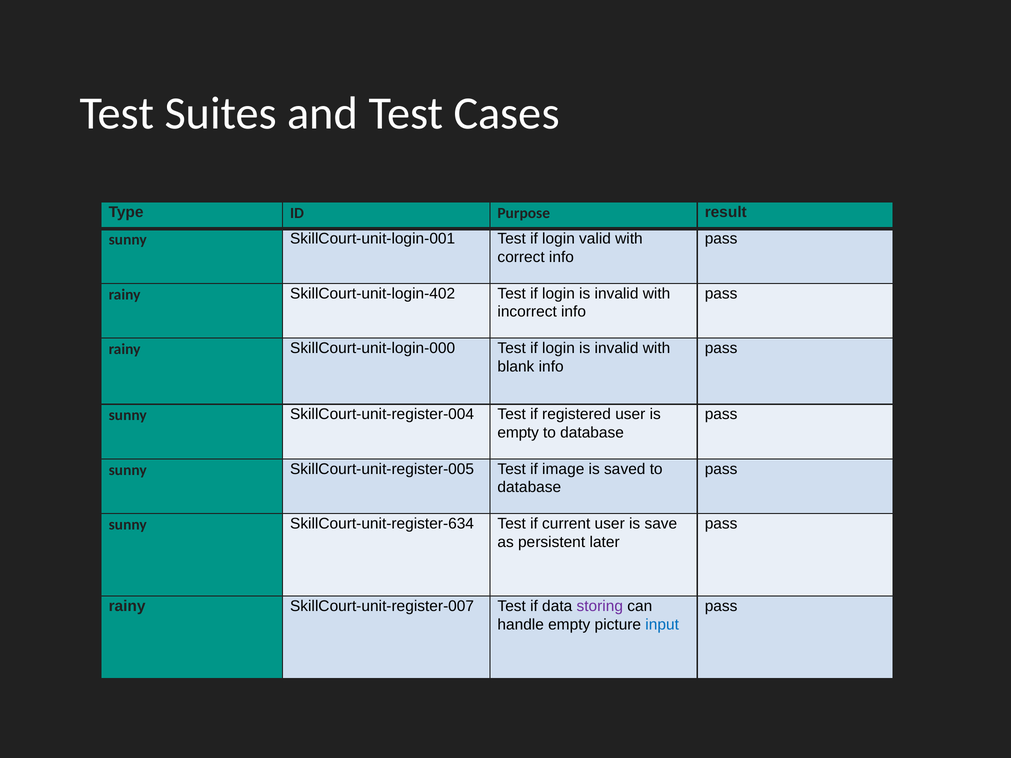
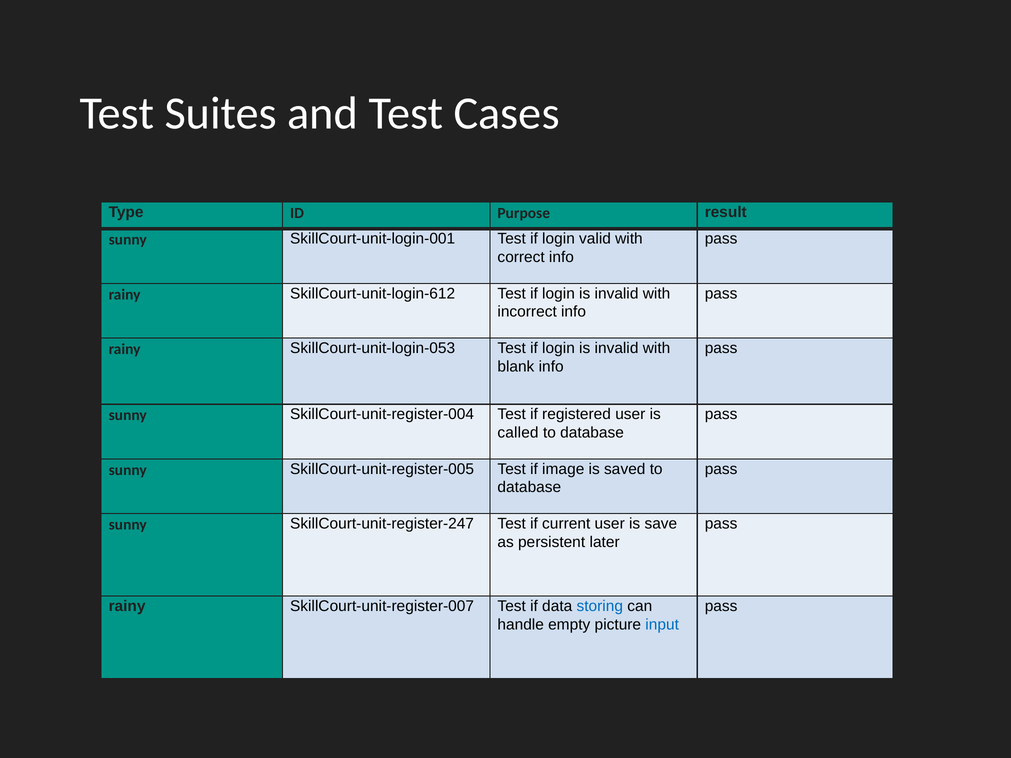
SkillCourt-unit-login-402: SkillCourt-unit-login-402 -> SkillCourt-unit-login-612
SkillCourt-unit-login-000: SkillCourt-unit-login-000 -> SkillCourt-unit-login-053
empty at (518, 433): empty -> called
SkillCourt-unit-register-634: SkillCourt-unit-register-634 -> SkillCourt-unit-register-247
storing colour: purple -> blue
